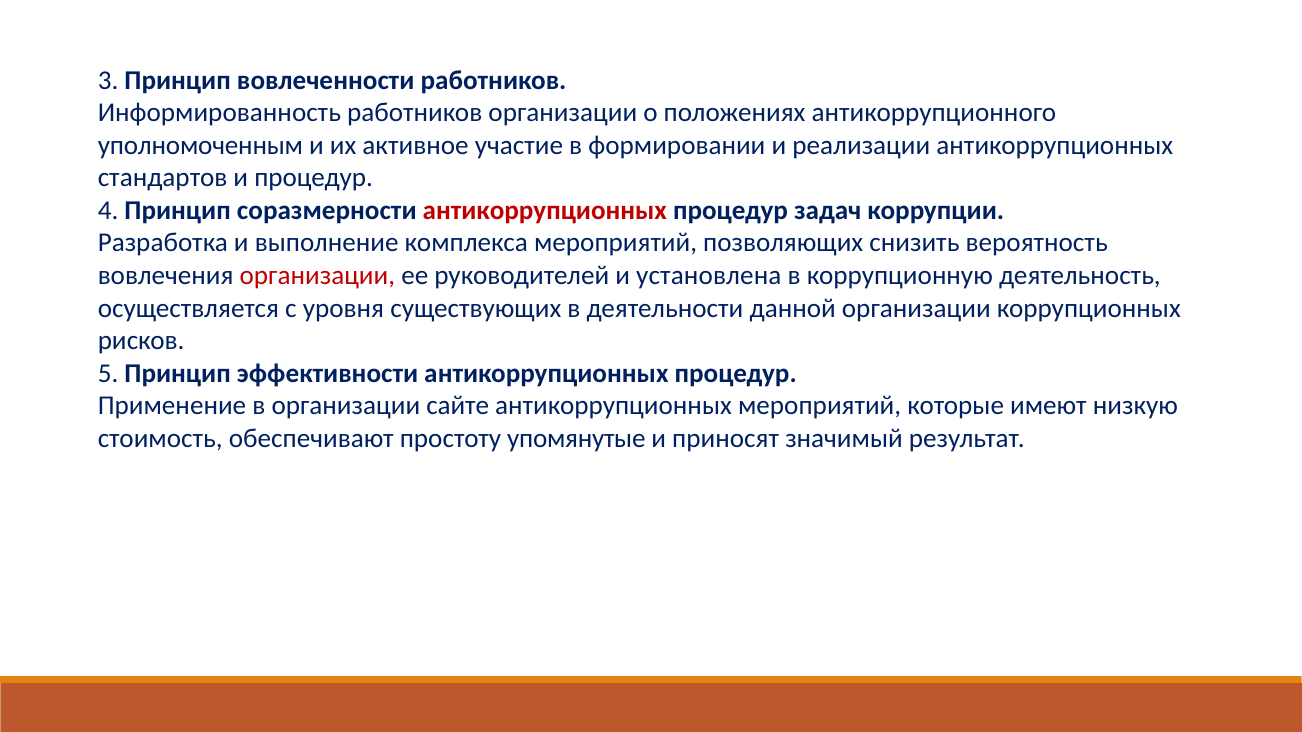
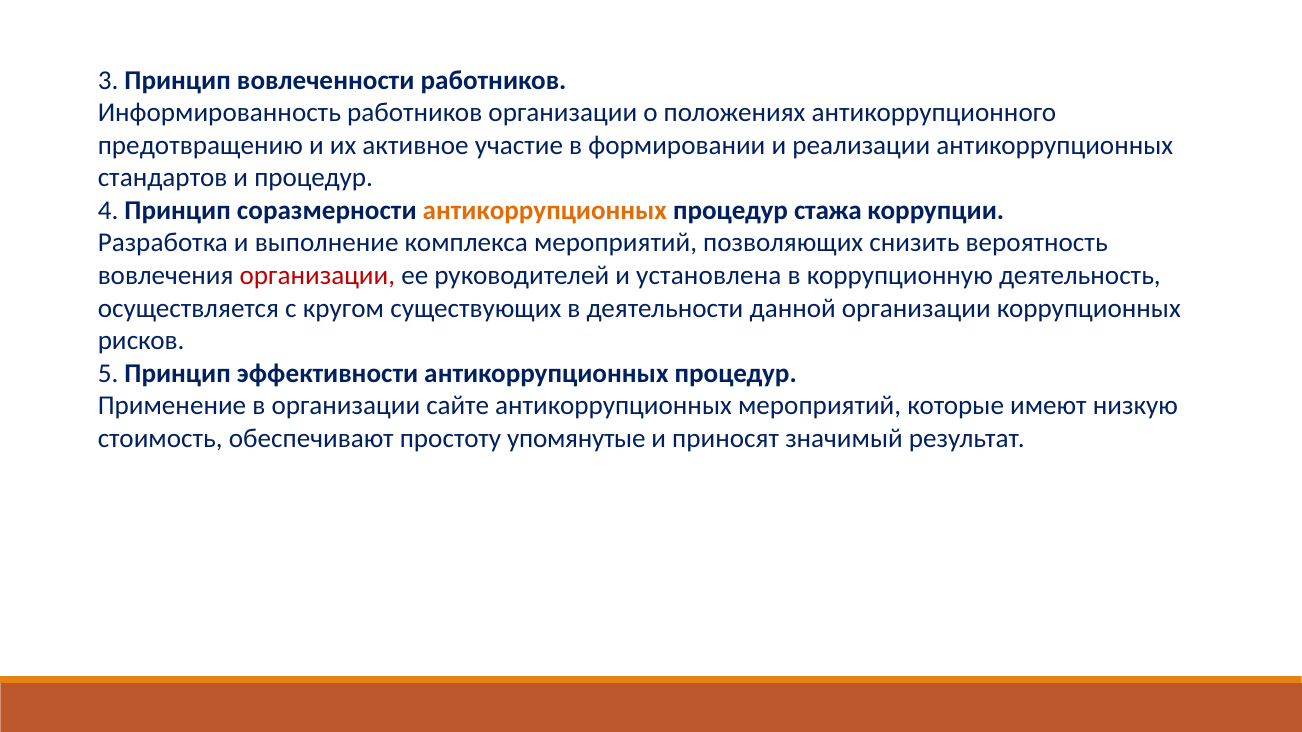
уполномоченным: уполномоченным -> предотвращению
антикоррупционных at (545, 211) colour: red -> orange
задач: задач -> стажа
уровня: уровня -> кругом
